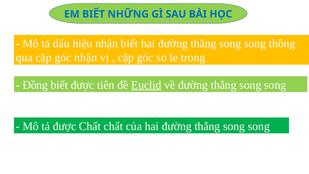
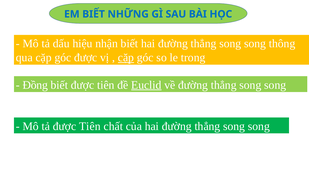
góc nhận: nhận -> được
cặp at (126, 57) underline: none -> present
tả được Chất: Chất -> Tiên
